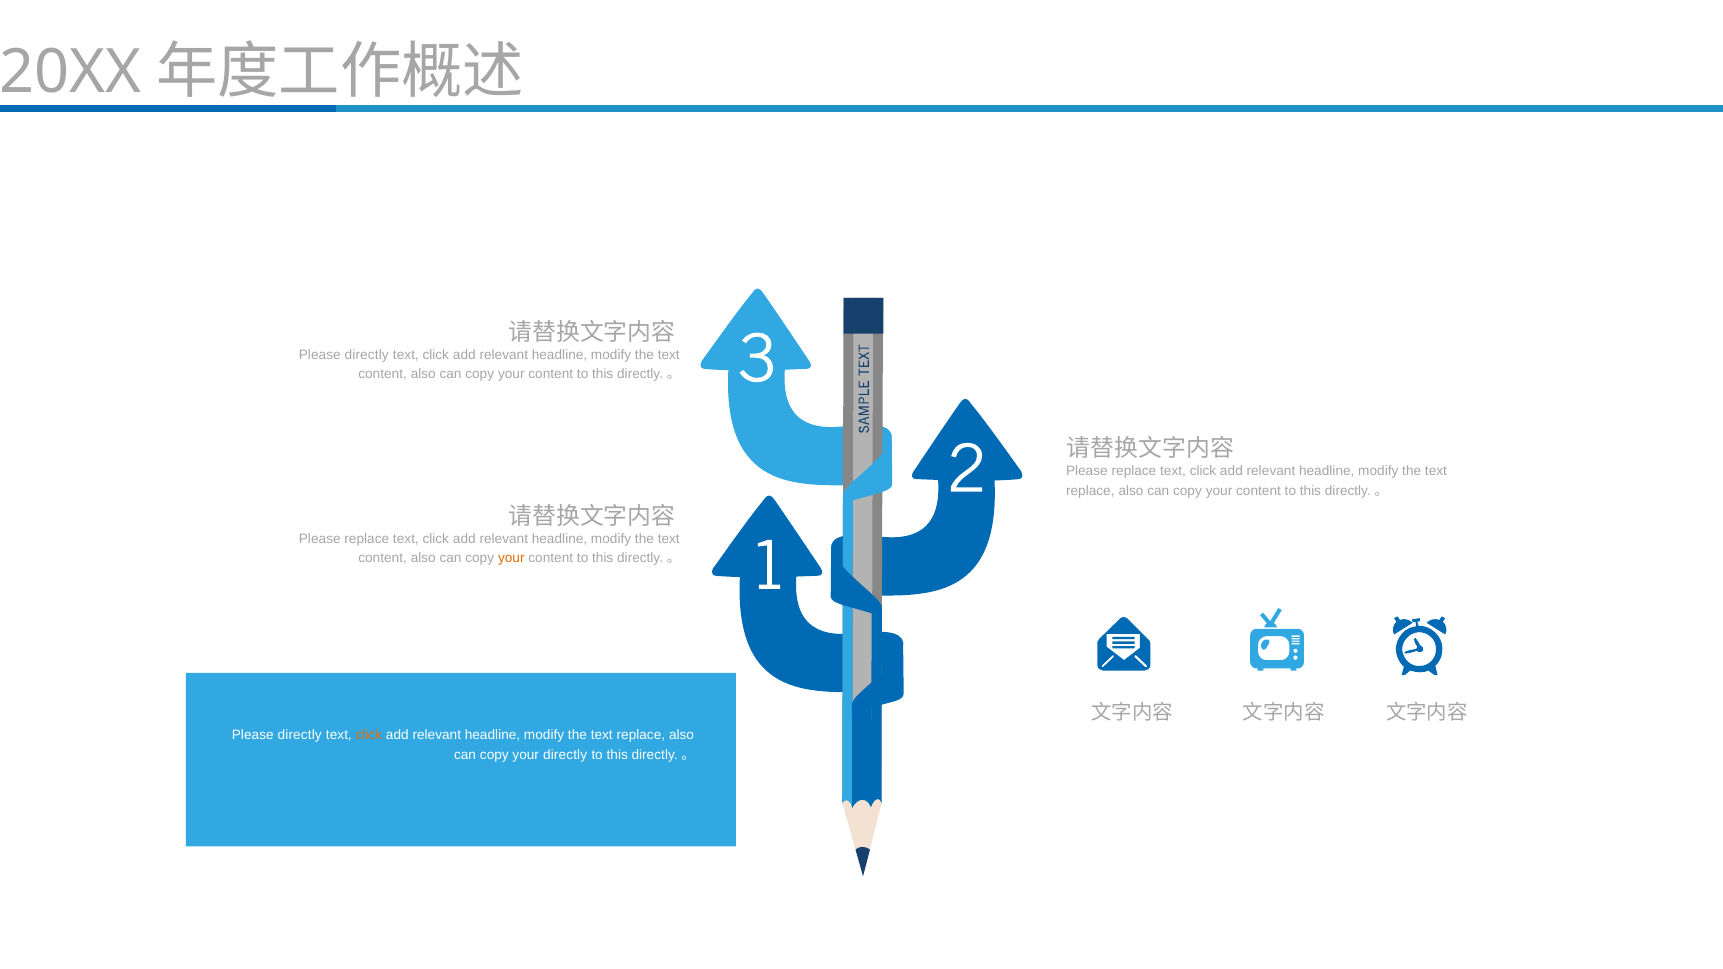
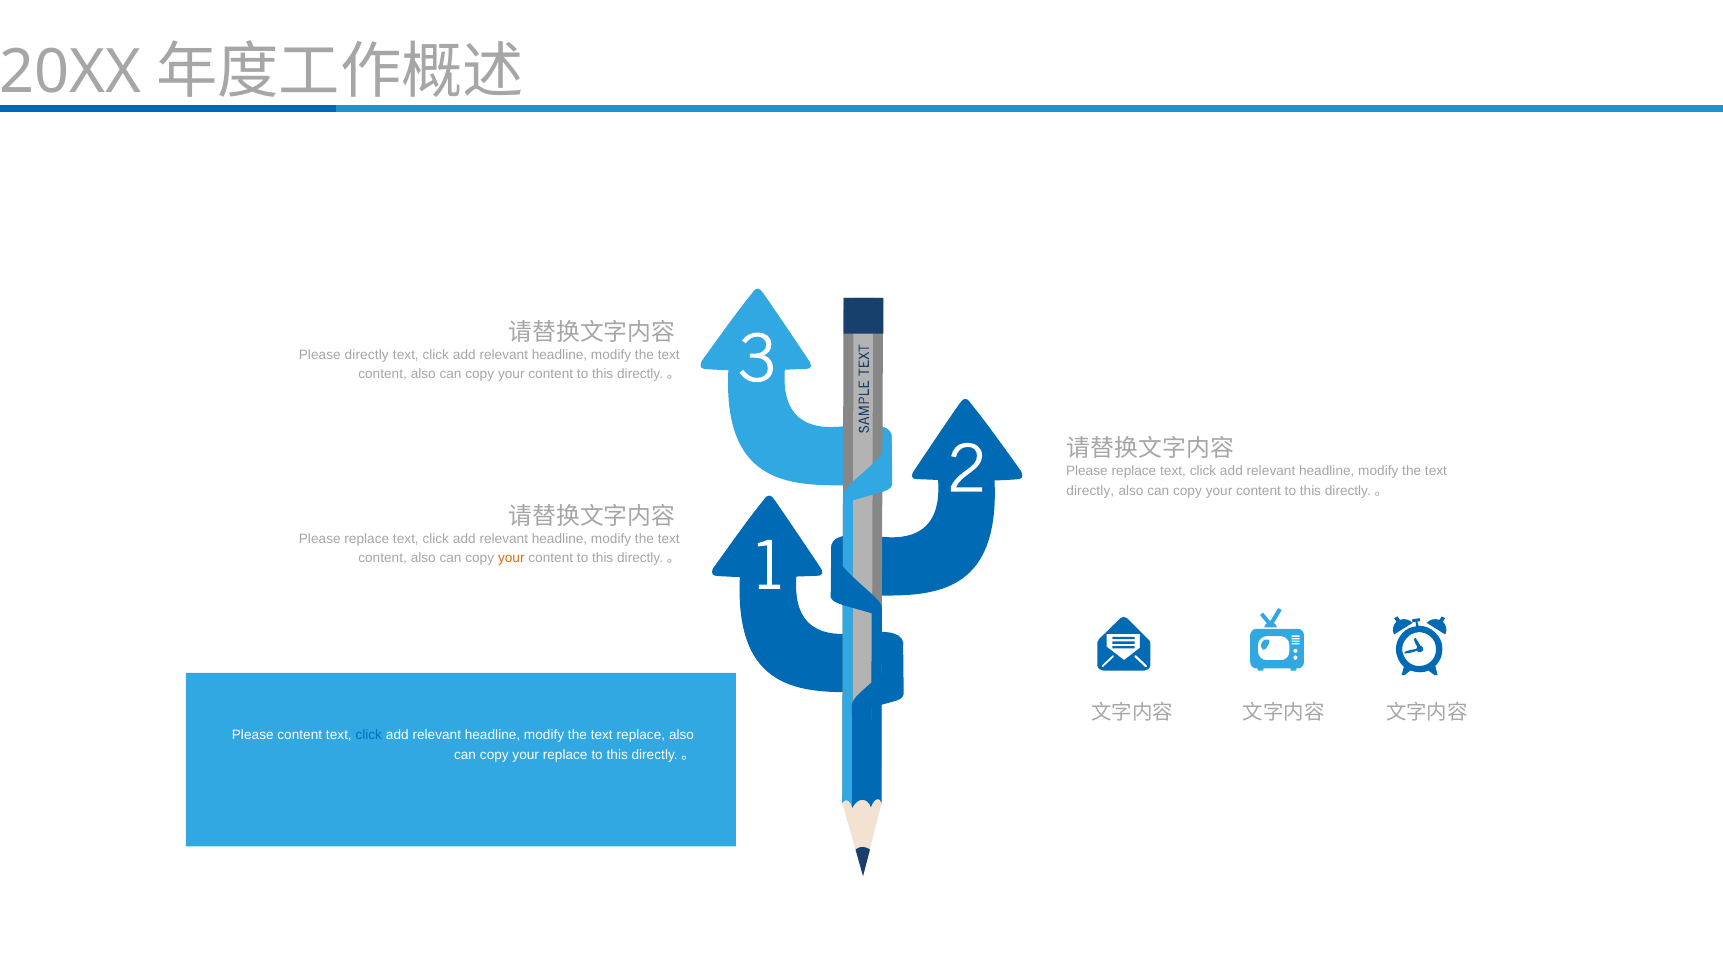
replace at (1090, 491): replace -> directly
directly at (300, 735): directly -> content
click at (369, 735) colour: orange -> blue
your directly: directly -> replace
